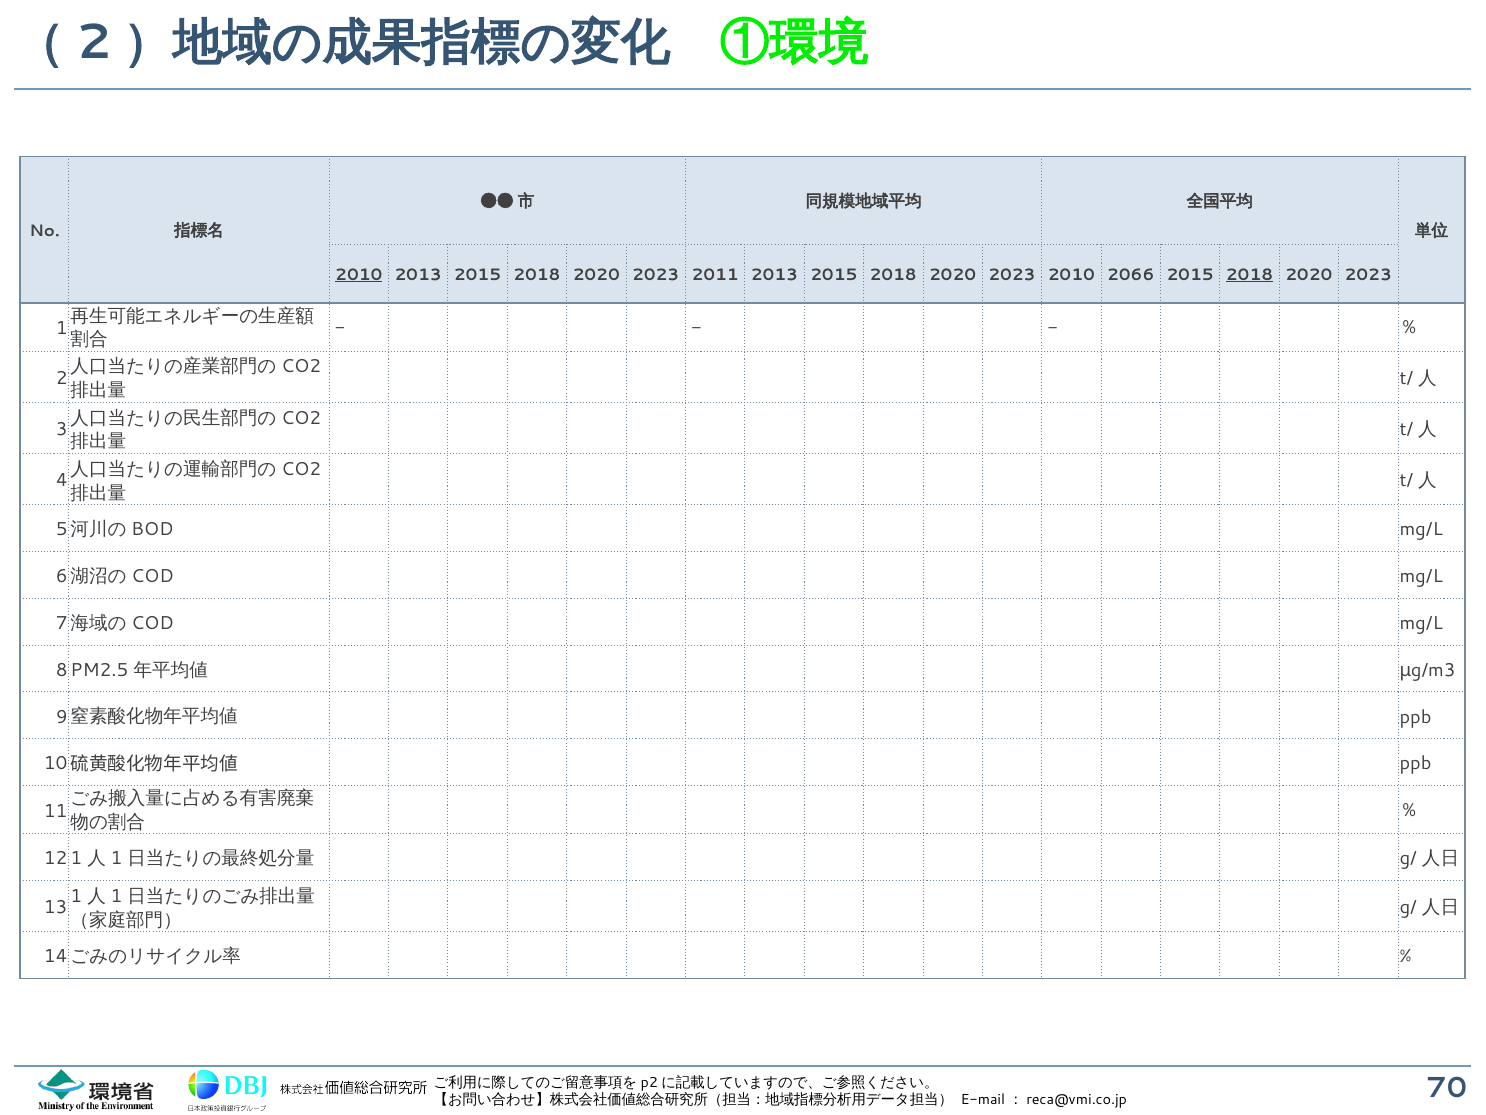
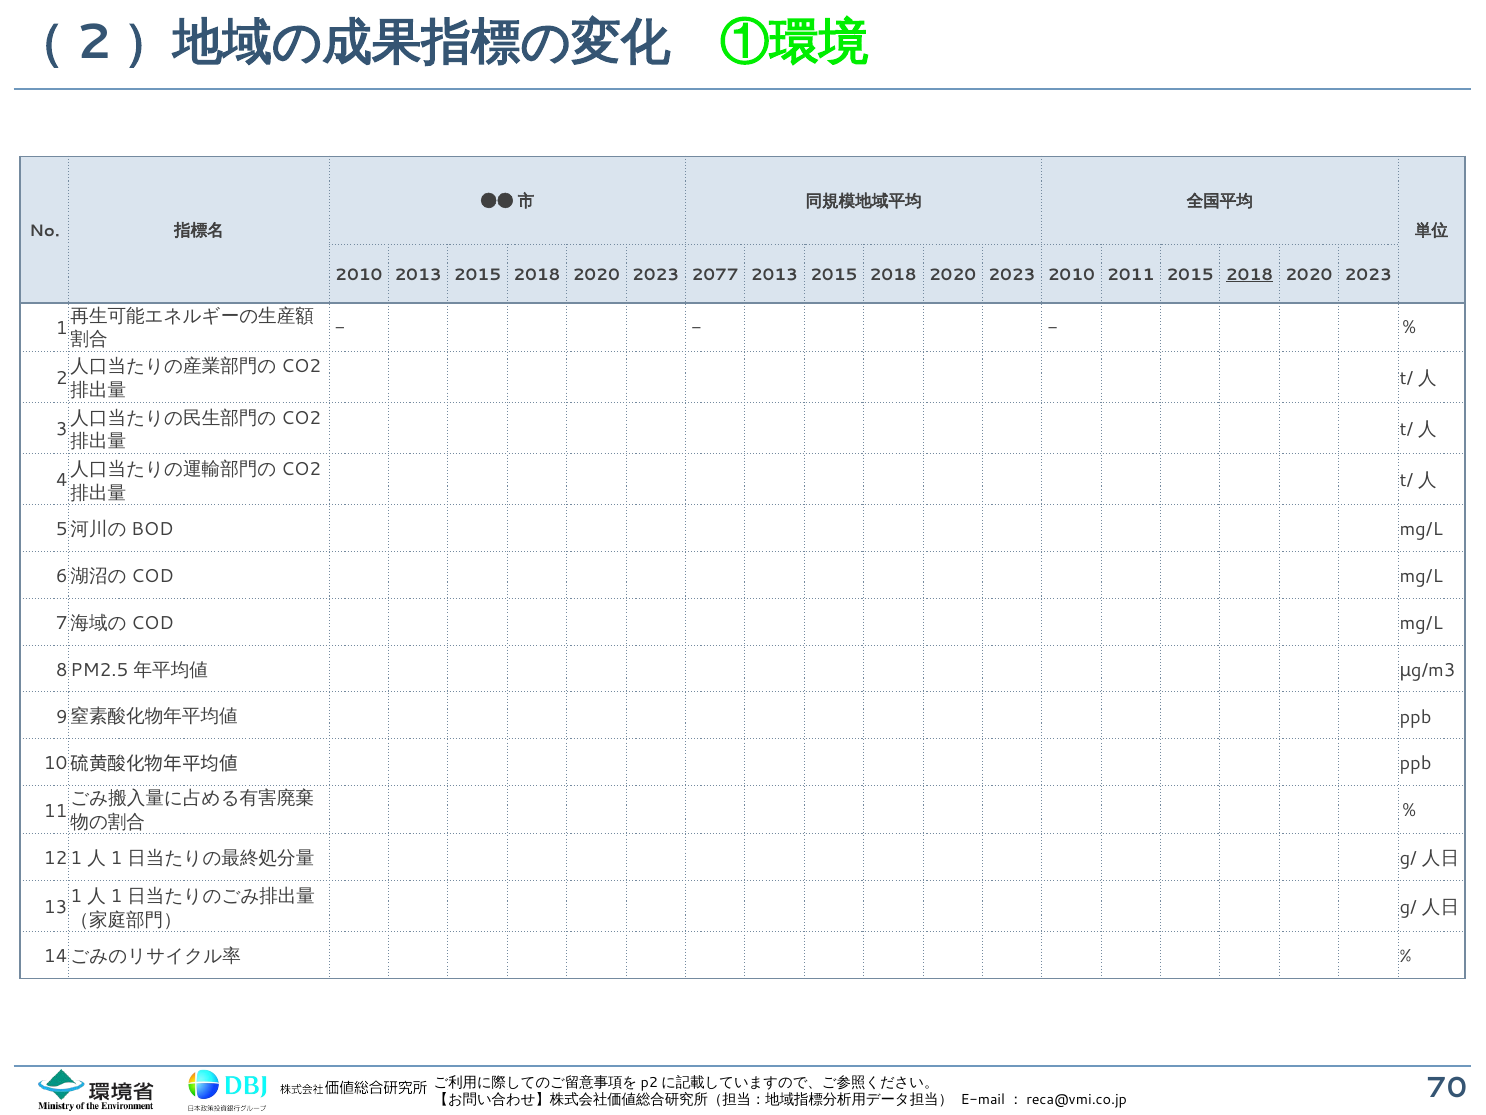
2010 at (359, 275) underline: present -> none
2011: 2011 -> 2077
2066: 2066 -> 2011
